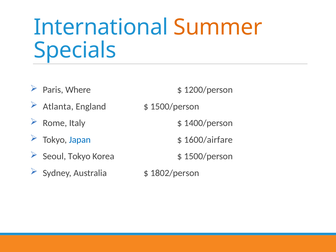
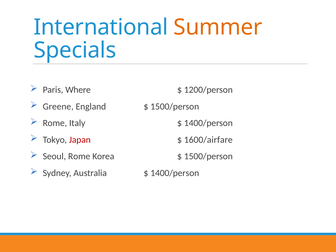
Atlanta: Atlanta -> Greene
Japan colour: blue -> red
Seoul Tokyo: Tokyo -> Rome
1802/person at (175, 173): 1802/person -> 1400/person
